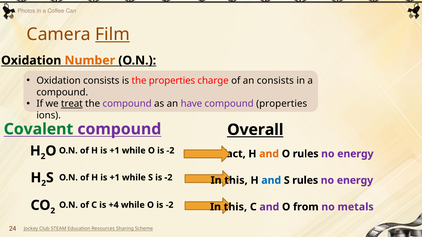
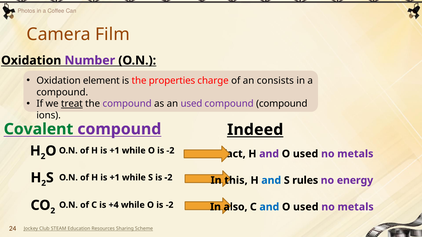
Film underline: present -> none
Number colour: orange -> purple
Oxidation consists: consists -> element
an have: have -> used
compound properties: properties -> compound
Overall: Overall -> Indeed
and at (269, 154) colour: orange -> purple
rules at (306, 154): rules -> used
energy at (355, 154): energy -> metals
this at (235, 207): this -> also
and at (269, 207) colour: purple -> blue
from at (306, 207): from -> used
